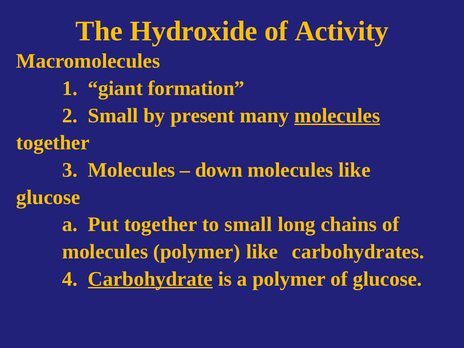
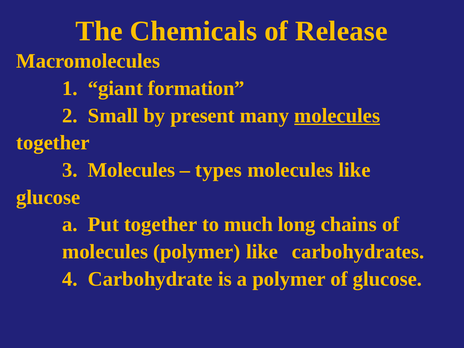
Hydroxide: Hydroxide -> Chemicals
Activity: Activity -> Release
down: down -> types
to small: small -> much
Carbohydrate underline: present -> none
